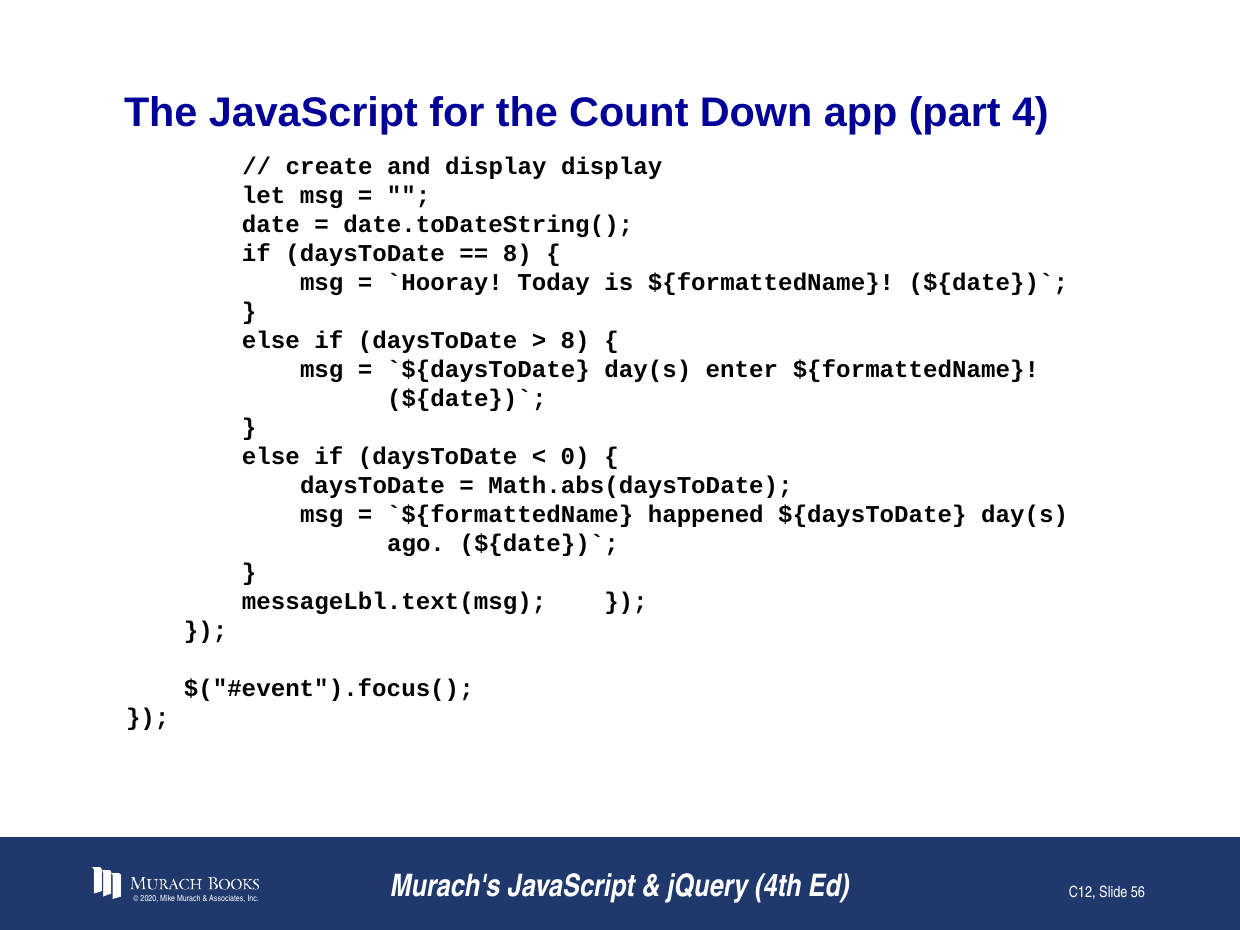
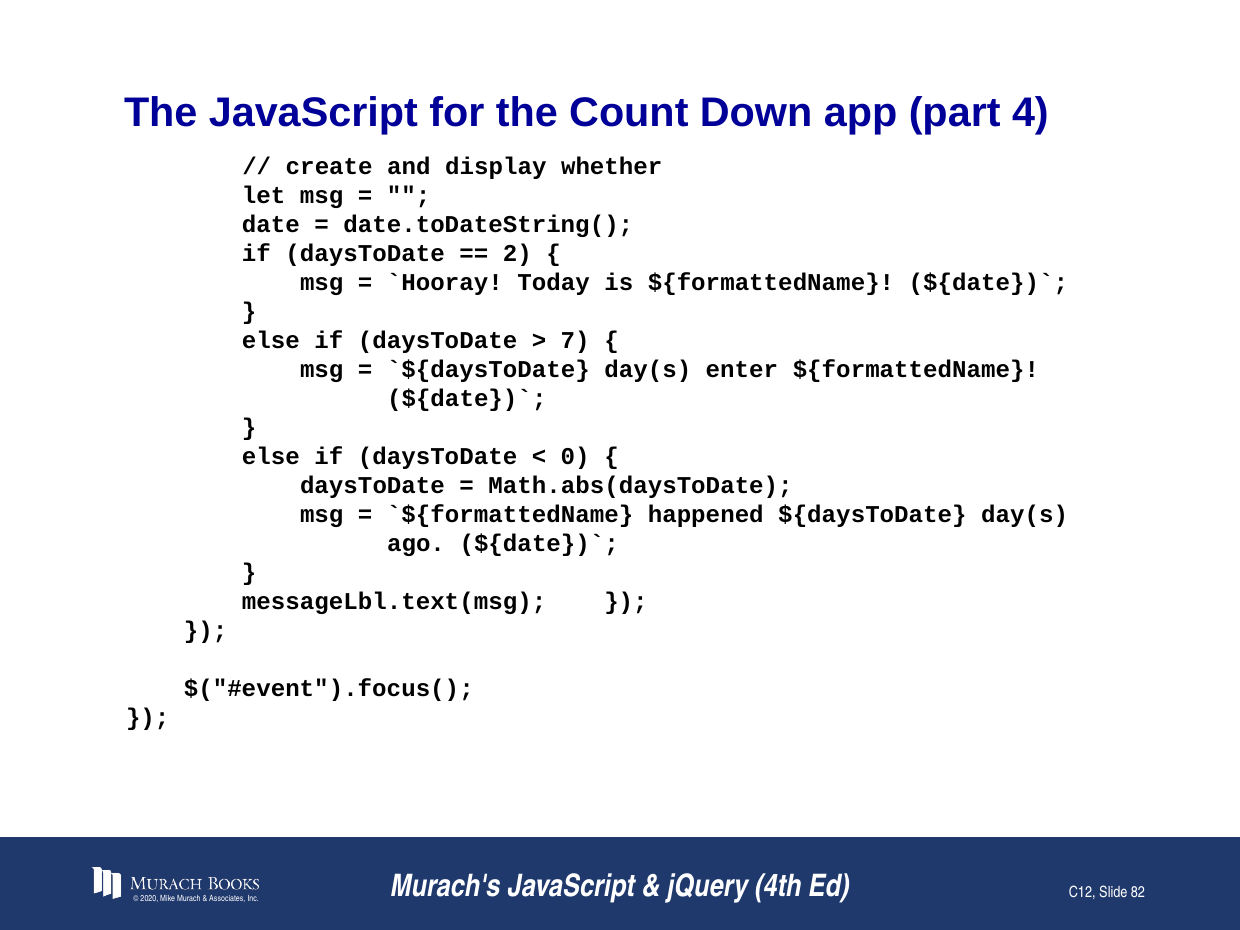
display display: display -> whether
8 at (517, 254): 8 -> 2
8 at (575, 341): 8 -> 7
56: 56 -> 82
